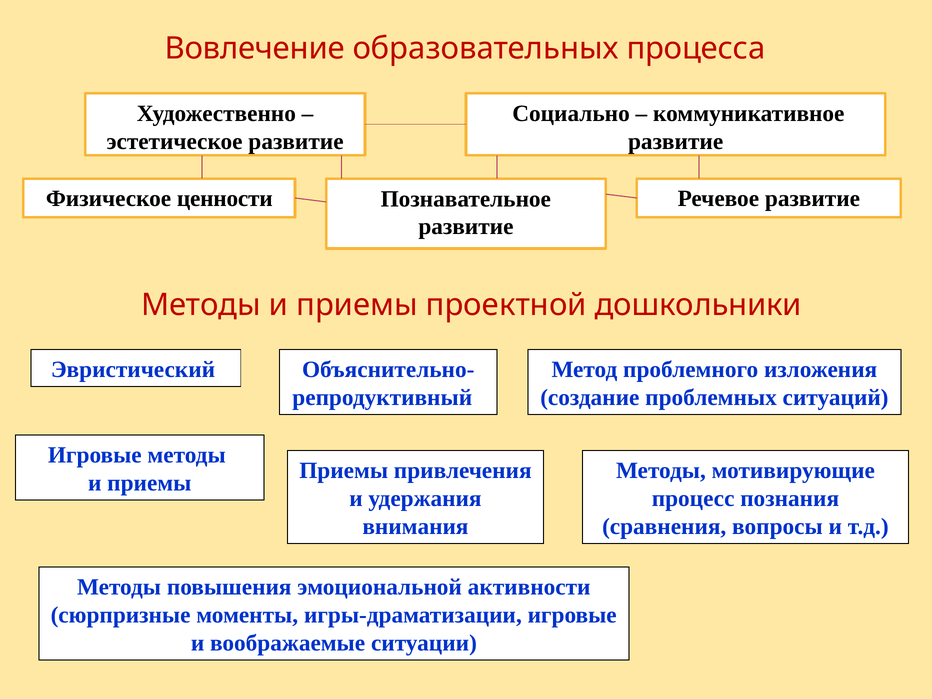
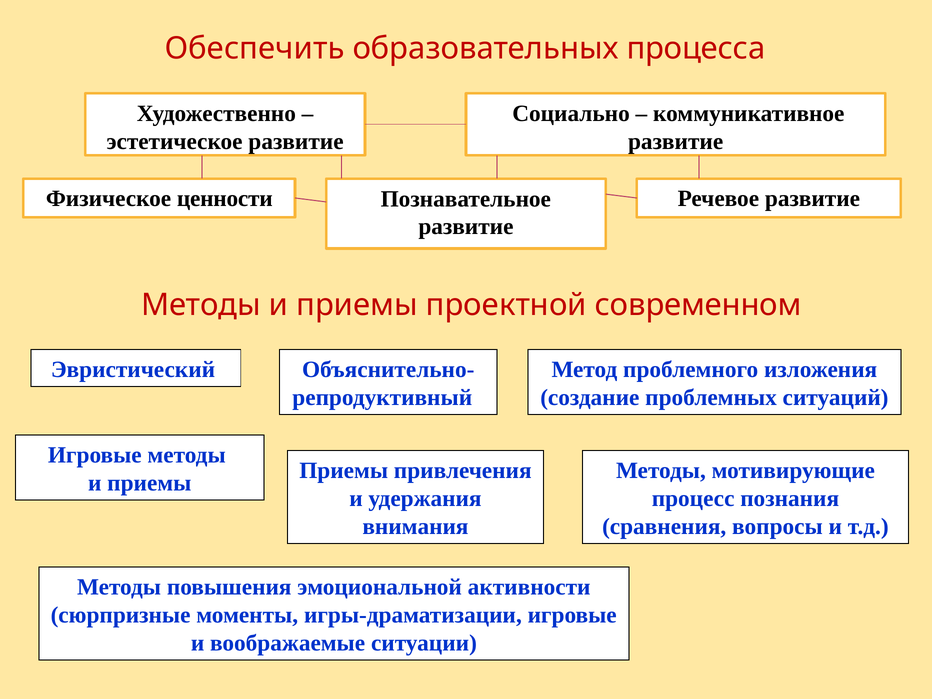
Вовлечение: Вовлечение -> Обеспечить
дошкольники: дошкольники -> современном
